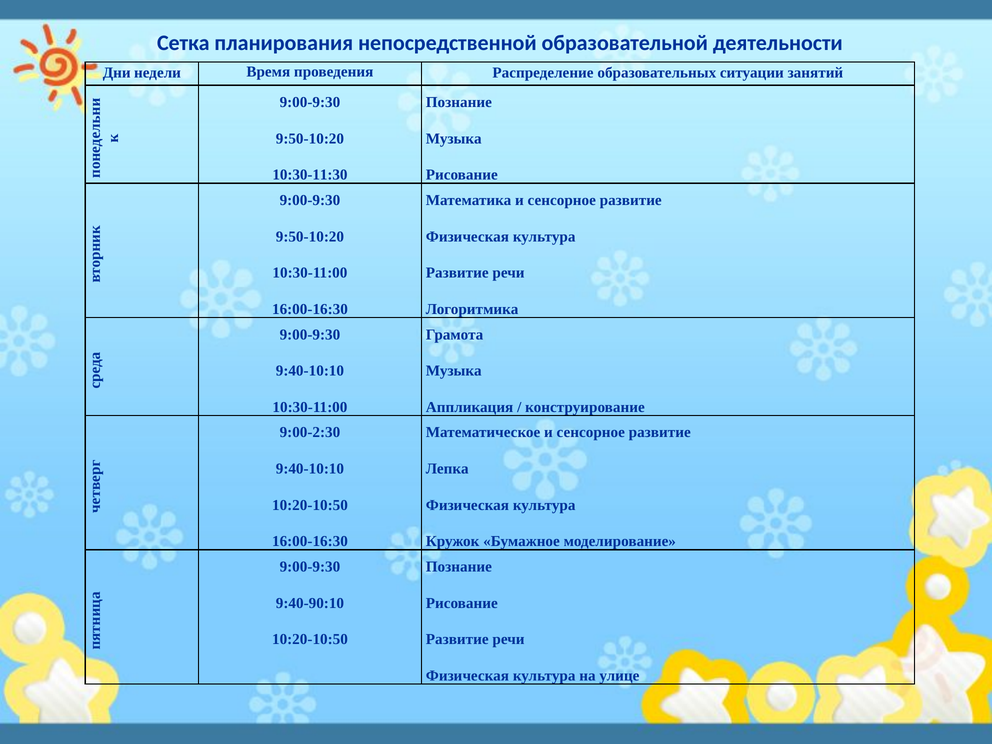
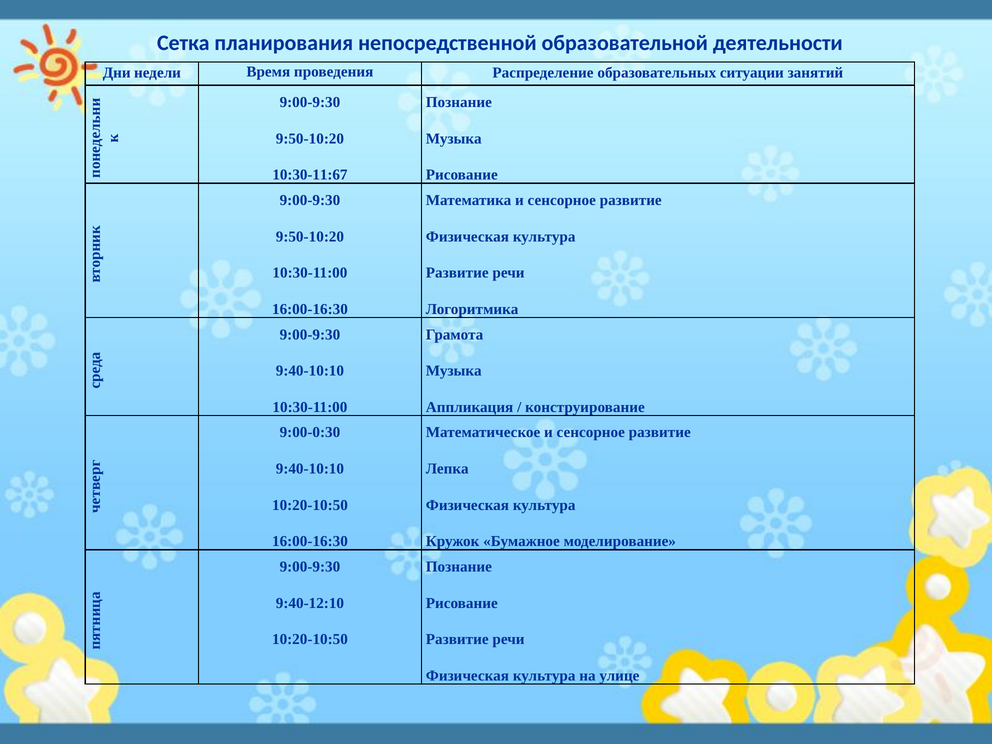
10:30-11:30: 10:30-11:30 -> 10:30-11:67
9:00-2:30: 9:00-2:30 -> 9:00-0:30
9:40-90:10: 9:40-90:10 -> 9:40-12:10
